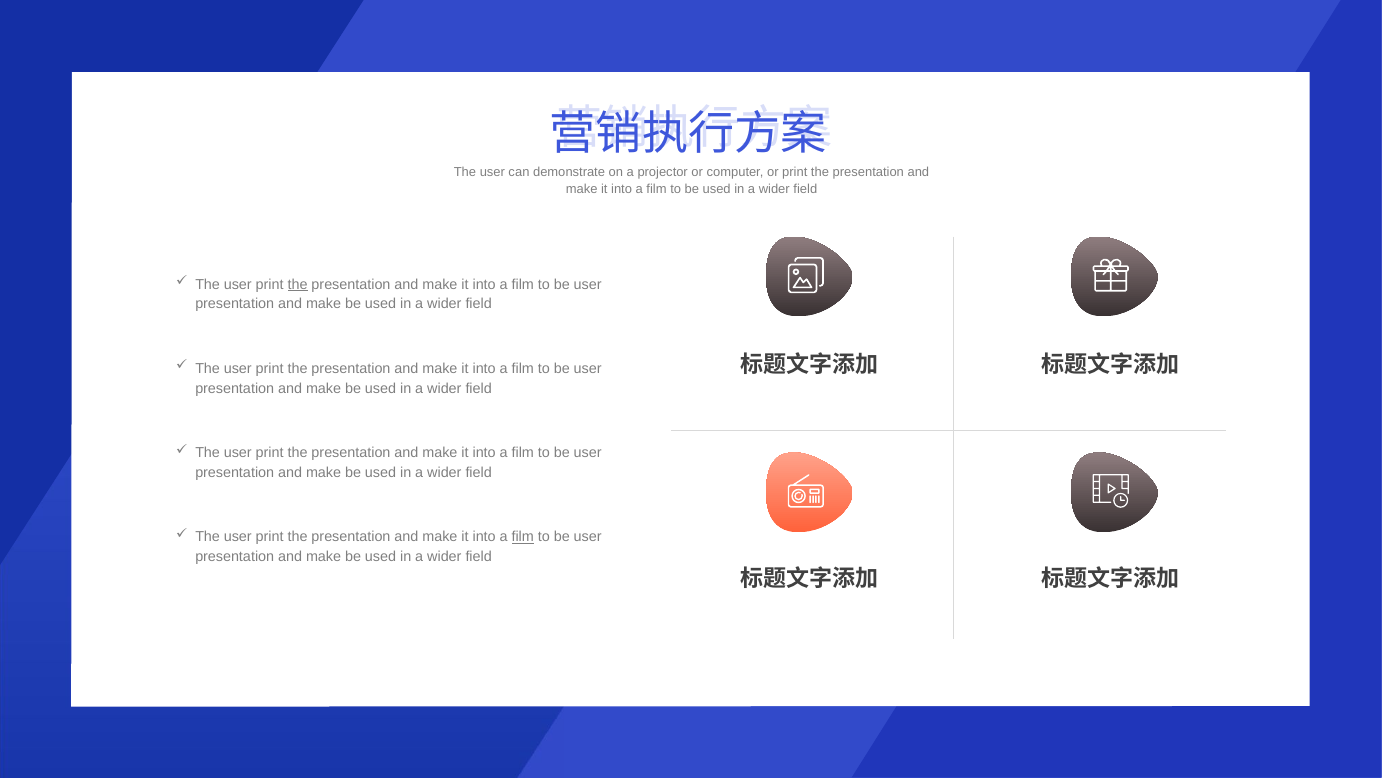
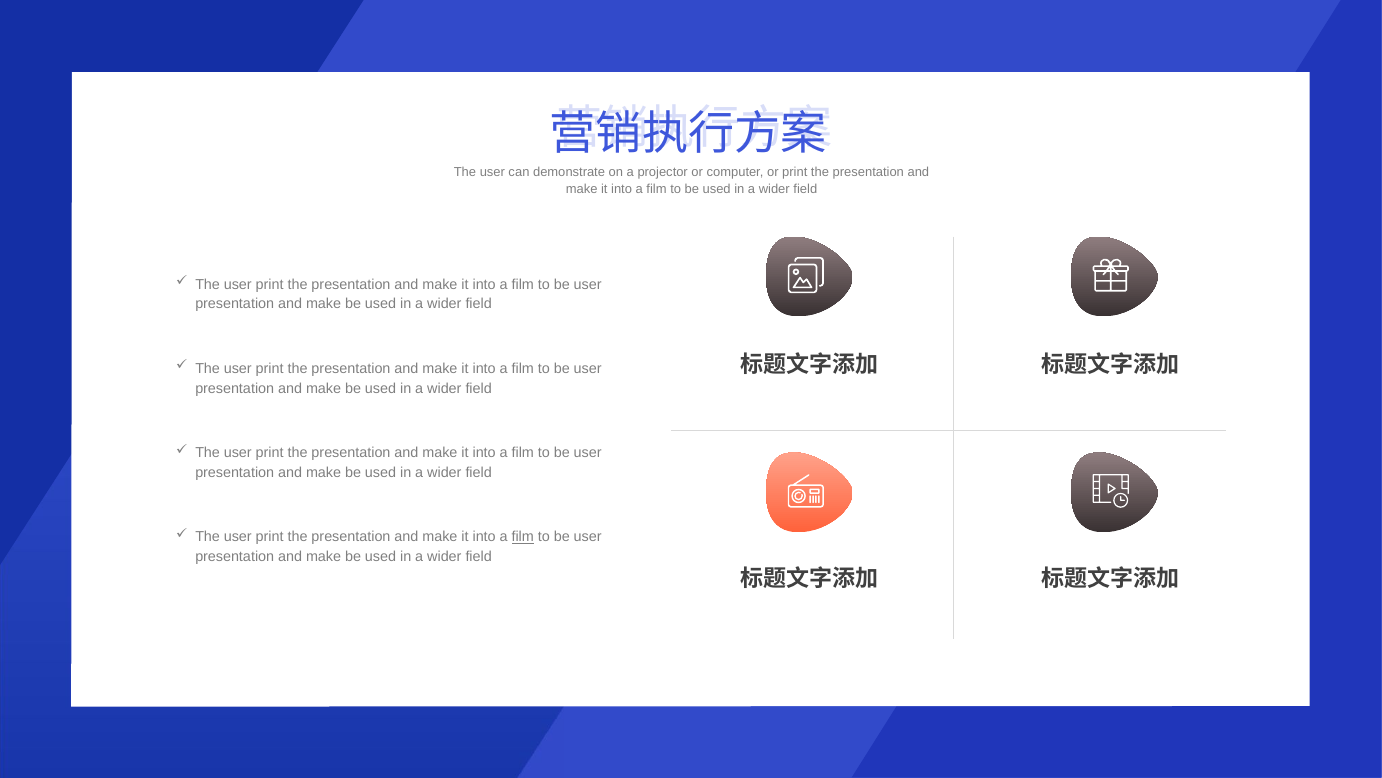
the at (298, 284) underline: present -> none
